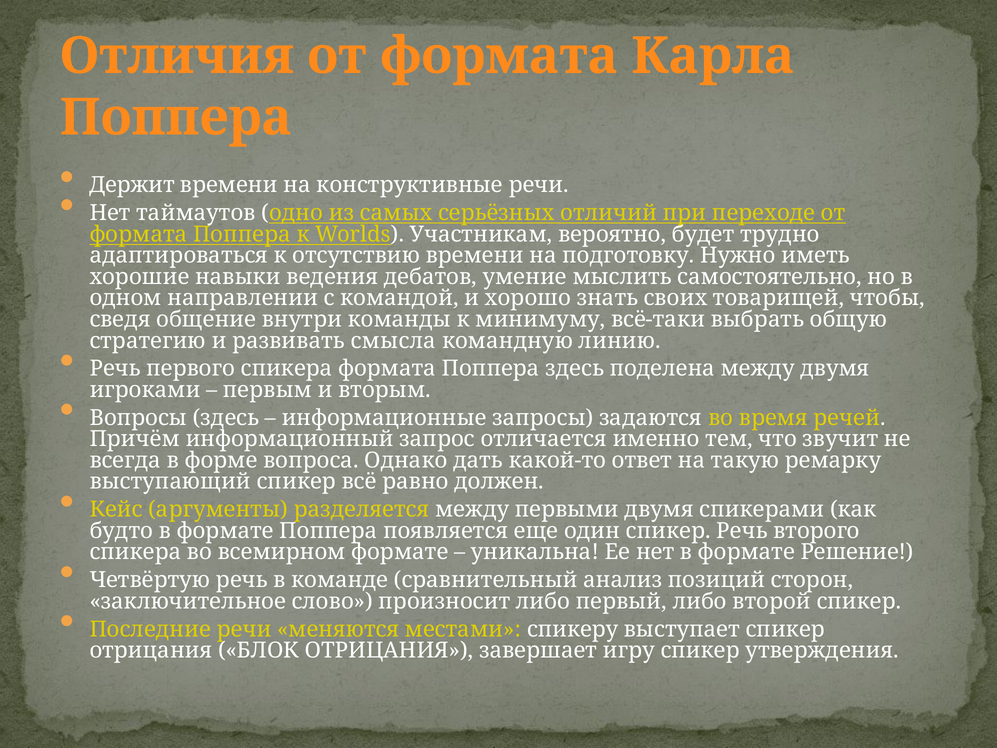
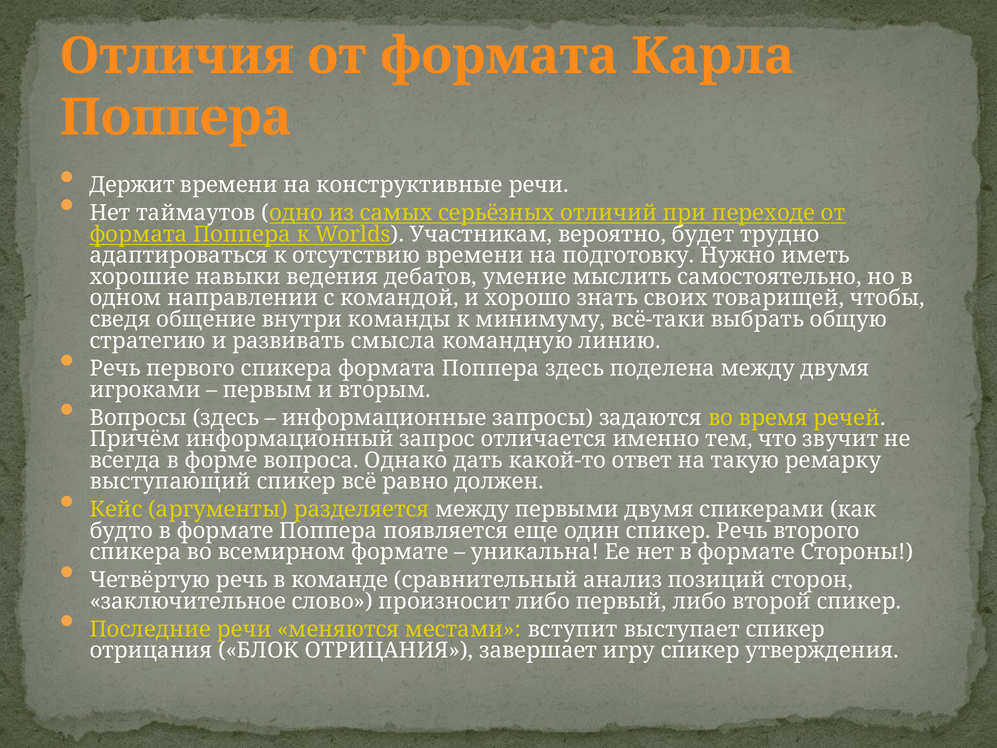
Решение: Решение -> Стороны
спикеру: спикеру -> вступит
